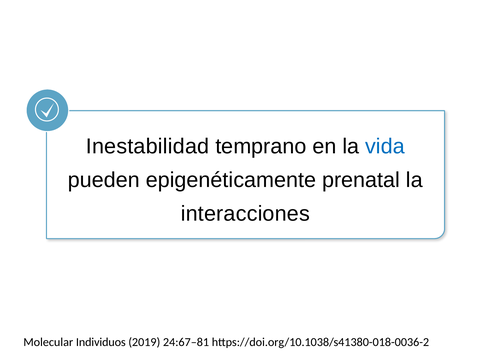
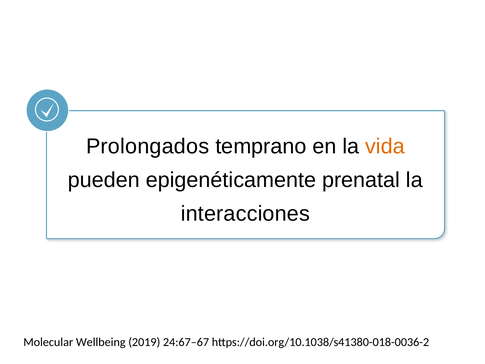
Inestabilidad: Inestabilidad -> Prolongados
vida colour: blue -> orange
Individuos: Individuos -> Wellbeing
24:67–81: 24:67–81 -> 24:67–67
